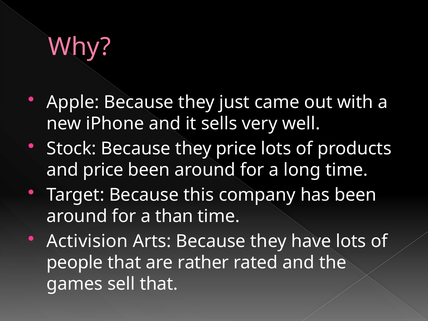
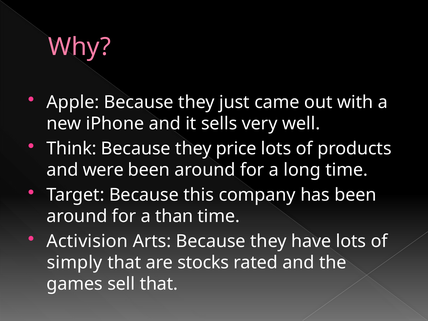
Stock: Stock -> Think
and price: price -> were
people: people -> simply
rather: rather -> stocks
